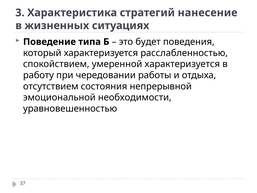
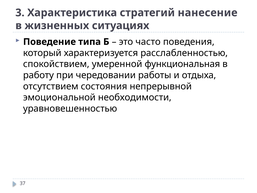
будет: будет -> часто
умеренной характеризуется: характеризуется -> функциональная
